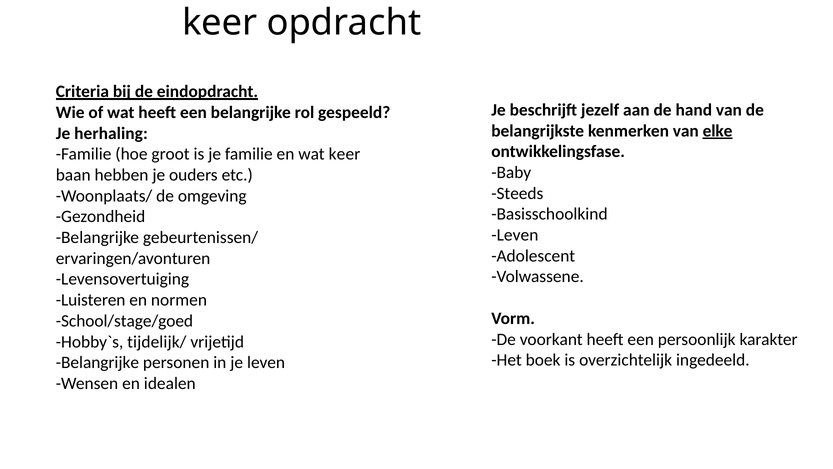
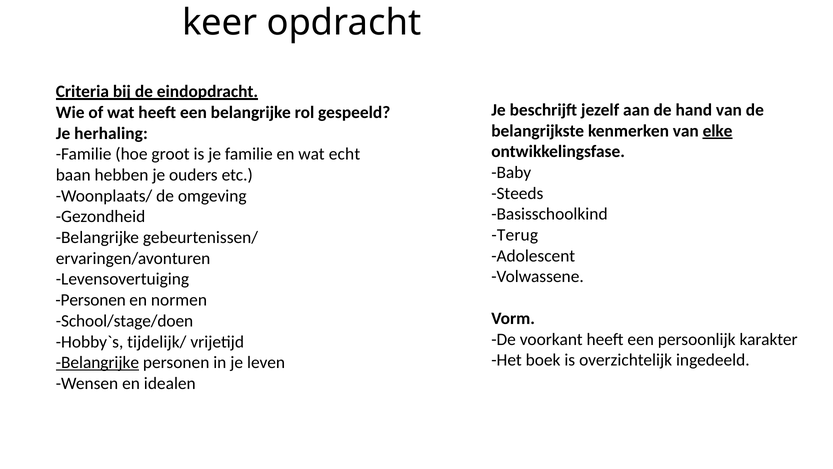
wat keer: keer -> echt
Leven at (515, 235): Leven -> Terug
Luisteren at (91, 300): Luisteren -> Personen
School/stage/goed: School/stage/goed -> School/stage/doen
Belangrijke at (97, 362) underline: none -> present
